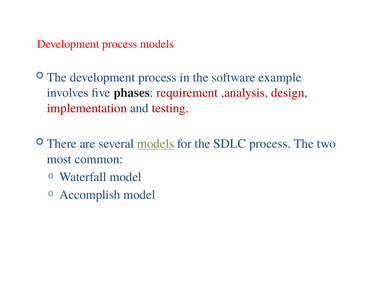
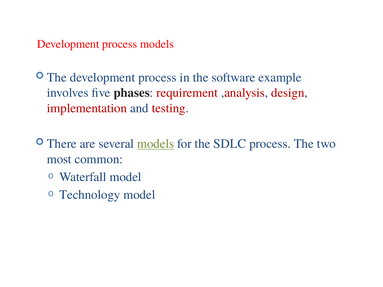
Accomplish: Accomplish -> Technology
